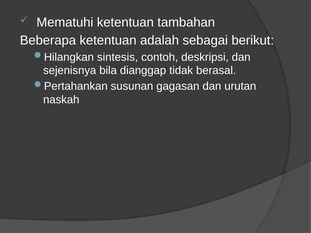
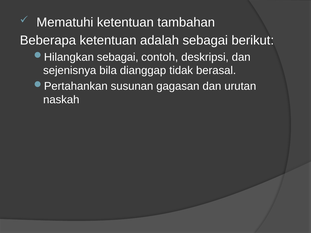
sintesis at (118, 57): sintesis -> sebagai
